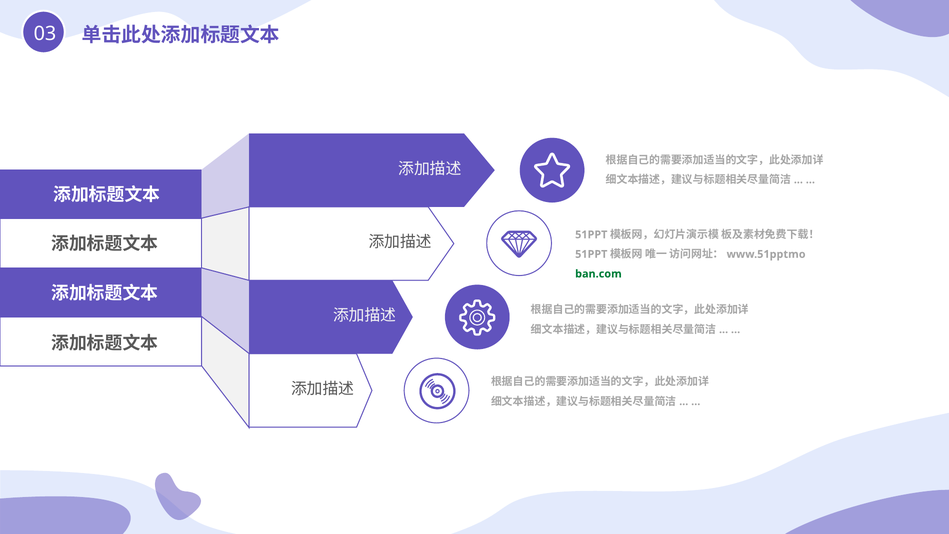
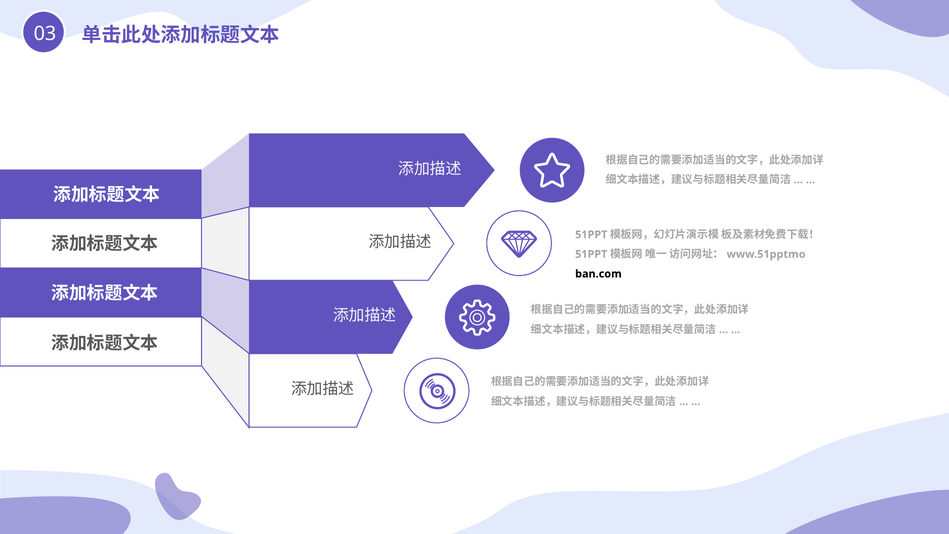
ban.com colour: green -> black
